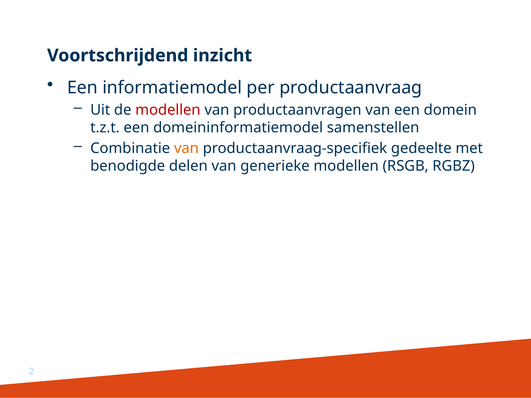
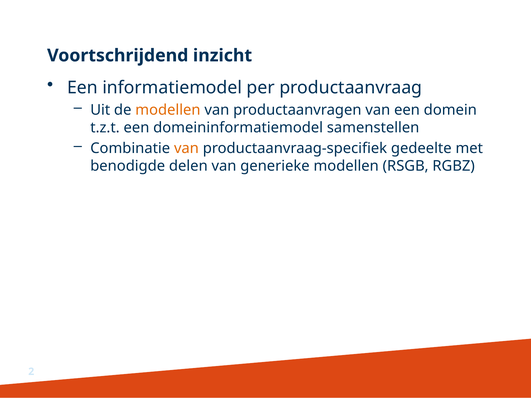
modellen at (168, 110) colour: red -> orange
